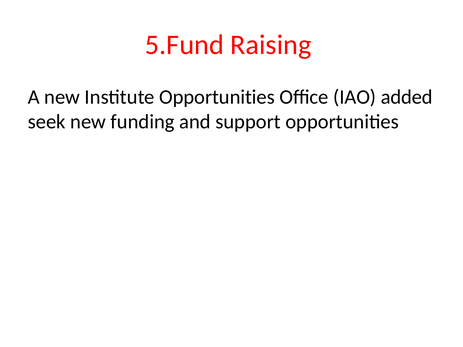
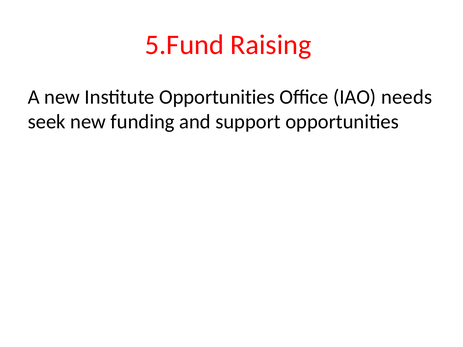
added: added -> needs
